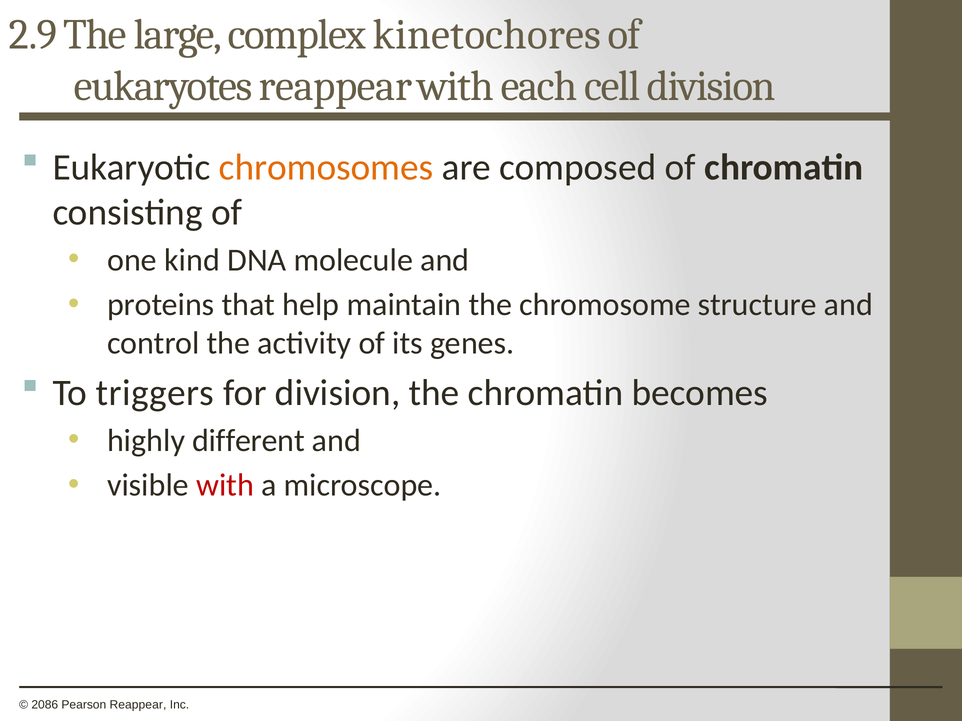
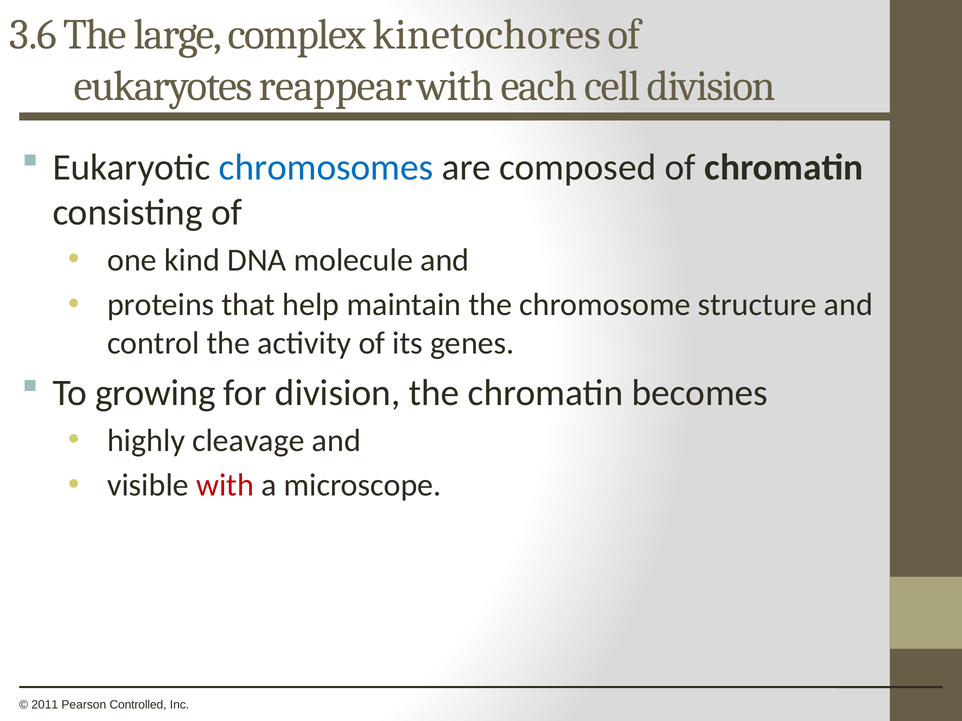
2.9: 2.9 -> 3.6
chromosomes colour: orange -> blue
triggers: triggers -> growing
different: different -> cleavage
2086: 2086 -> 2011
Pearson Reappear: Reappear -> Controlled
